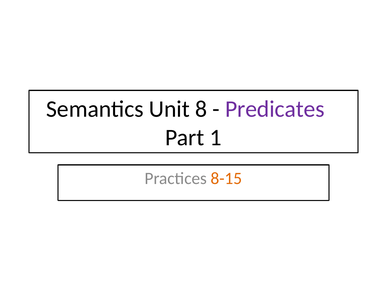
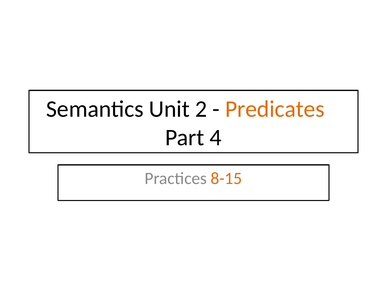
8: 8 -> 2
Predicates colour: purple -> orange
1: 1 -> 4
